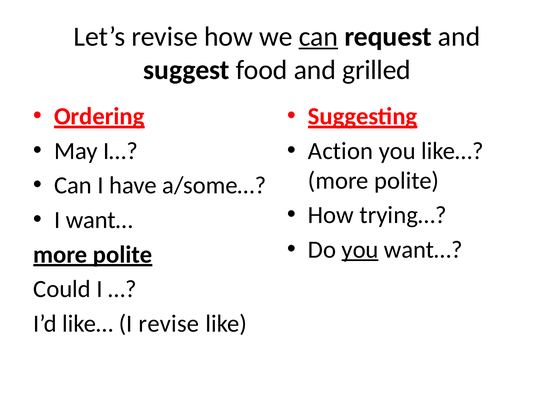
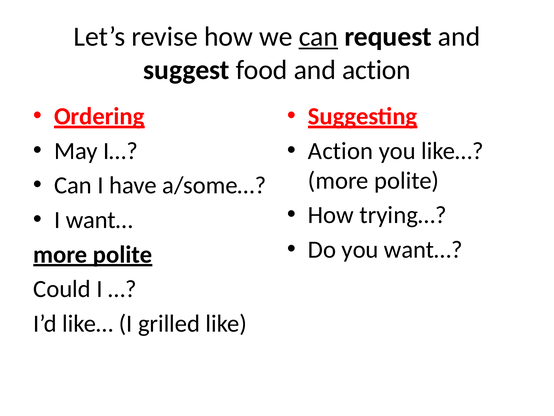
and grilled: grilled -> action
you at (360, 249) underline: present -> none
I revise: revise -> grilled
